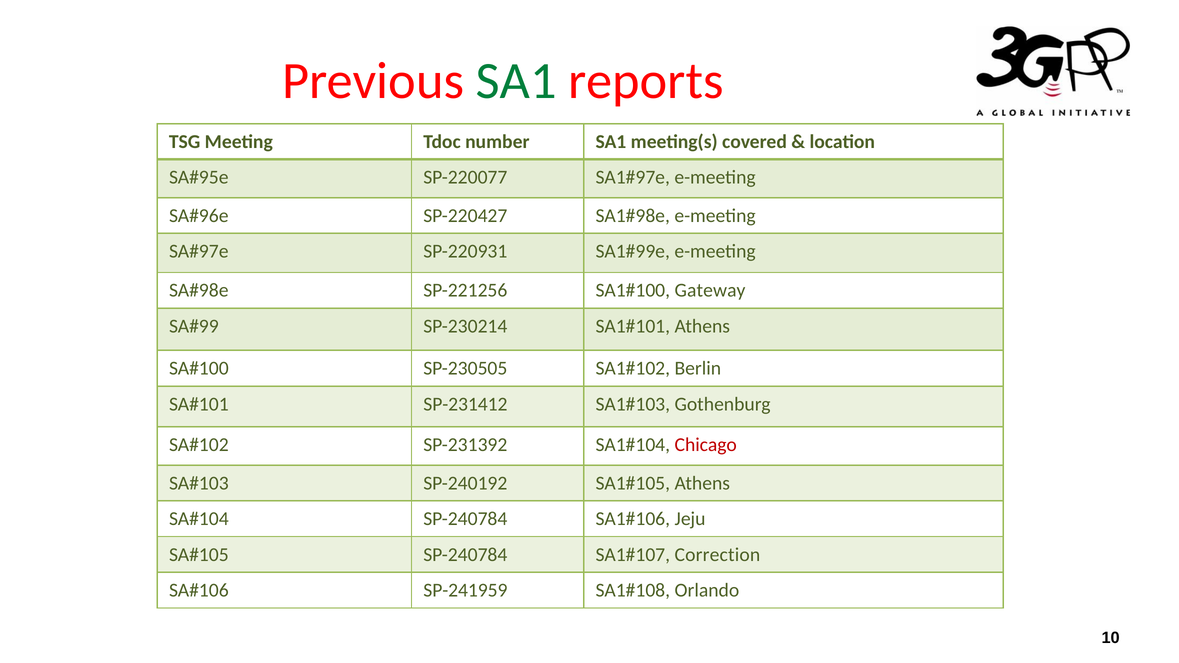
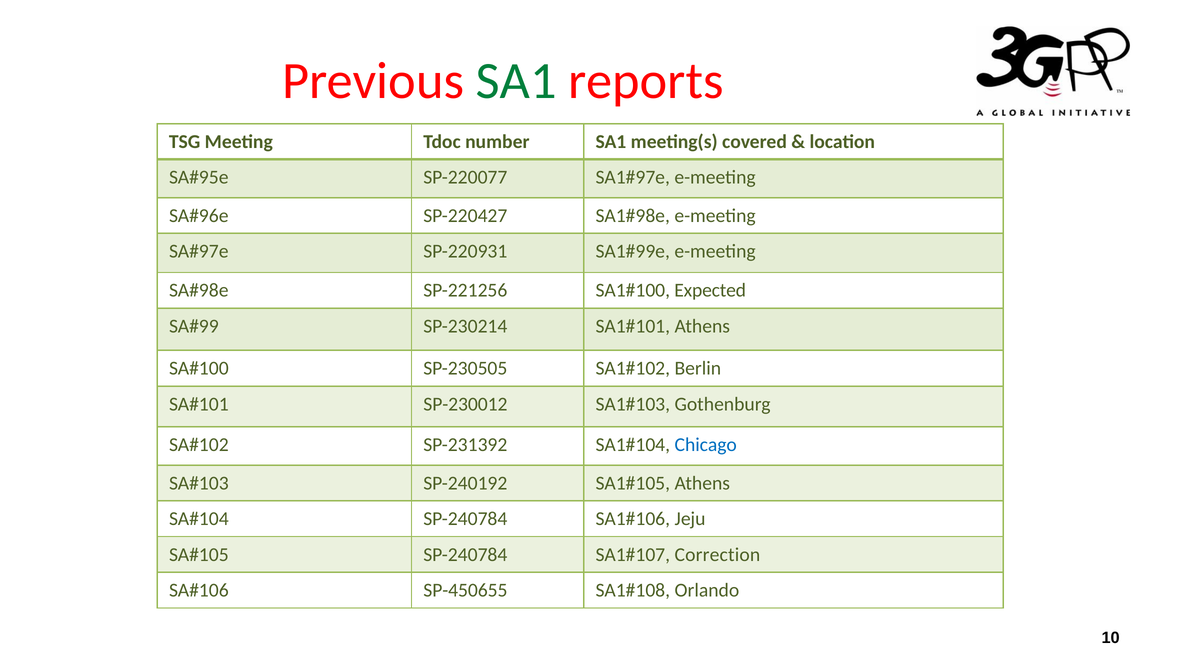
Gateway: Gateway -> Expected
SP-231412: SP-231412 -> SP-230012
Chicago colour: red -> blue
SP-241959: SP-241959 -> SP-450655
